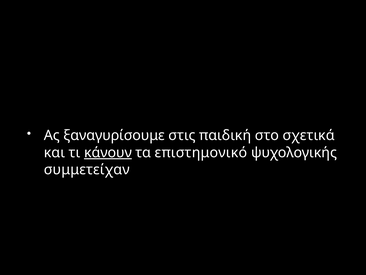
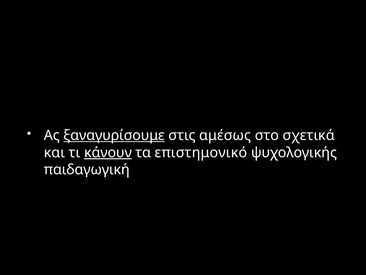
ξαναγυρίσουμε underline: none -> present
παιδική: παιδική -> αμέσως
συμμετείχαν: συμμετείχαν -> παιδαγωγική
